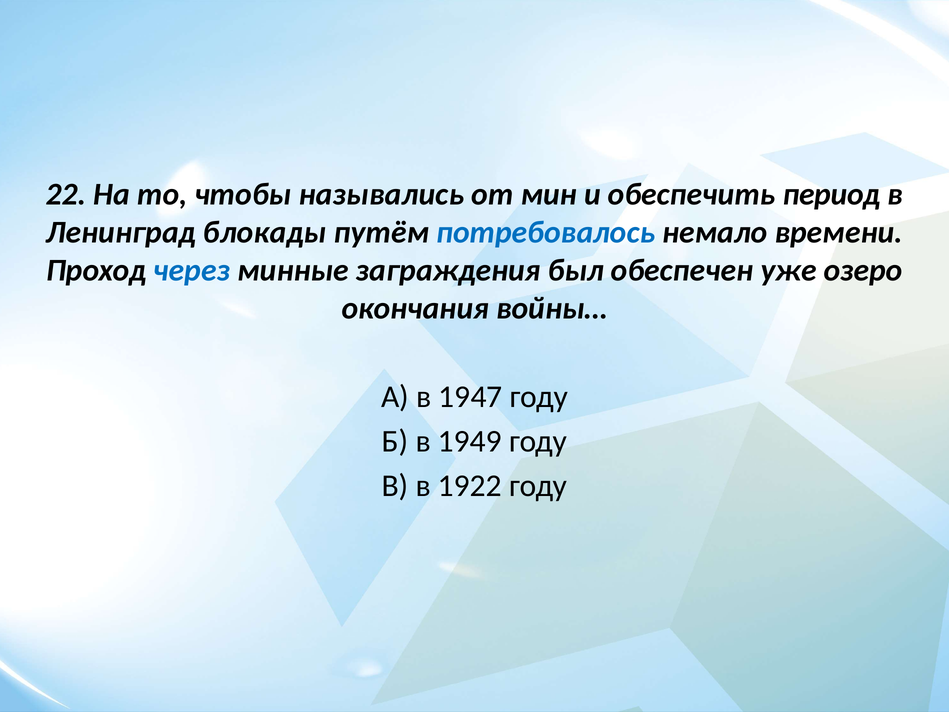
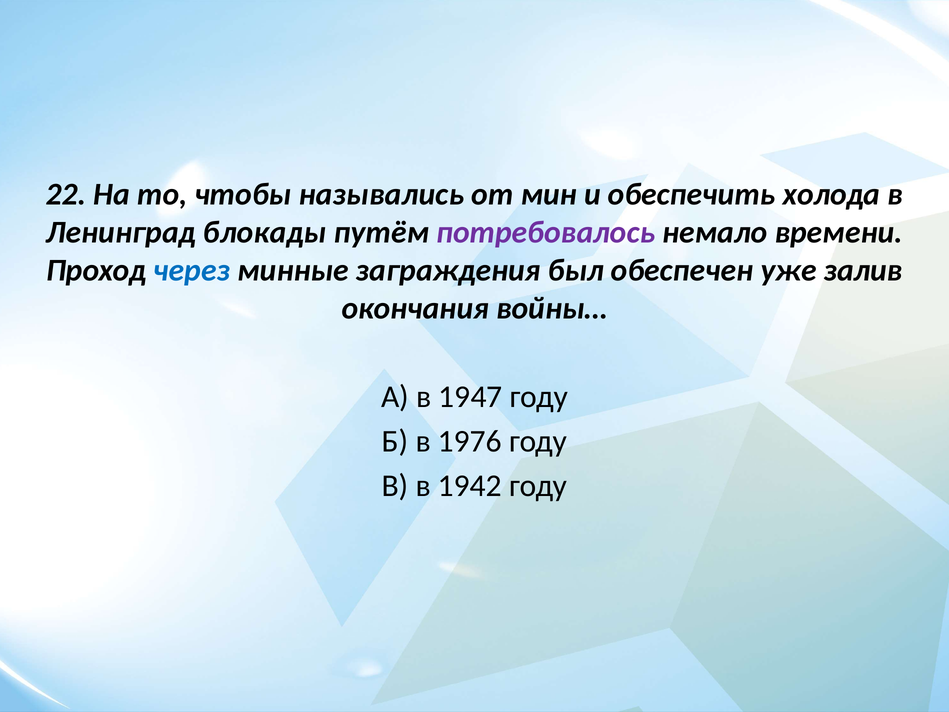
период: период -> холода
потребовалось colour: blue -> purple
озеро: озеро -> залив
1949: 1949 -> 1976
1922: 1922 -> 1942
